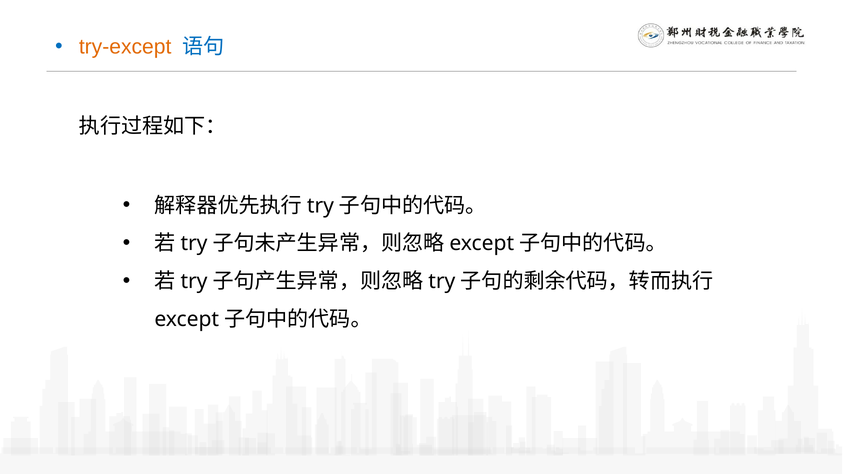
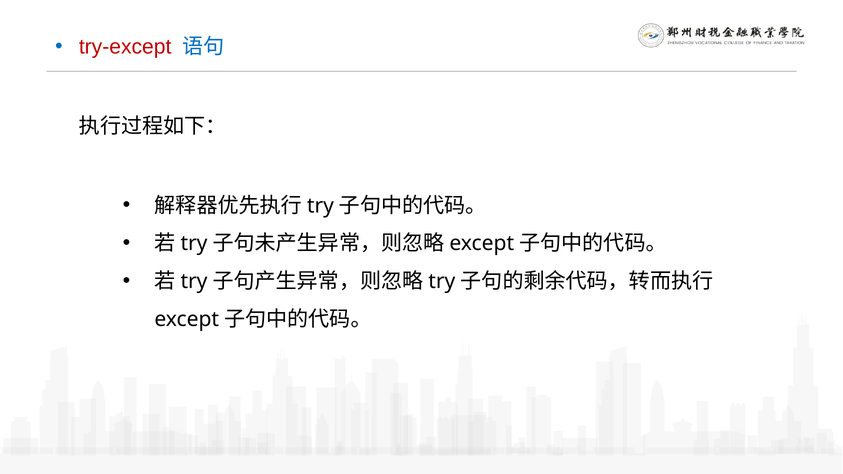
try-except colour: orange -> red
